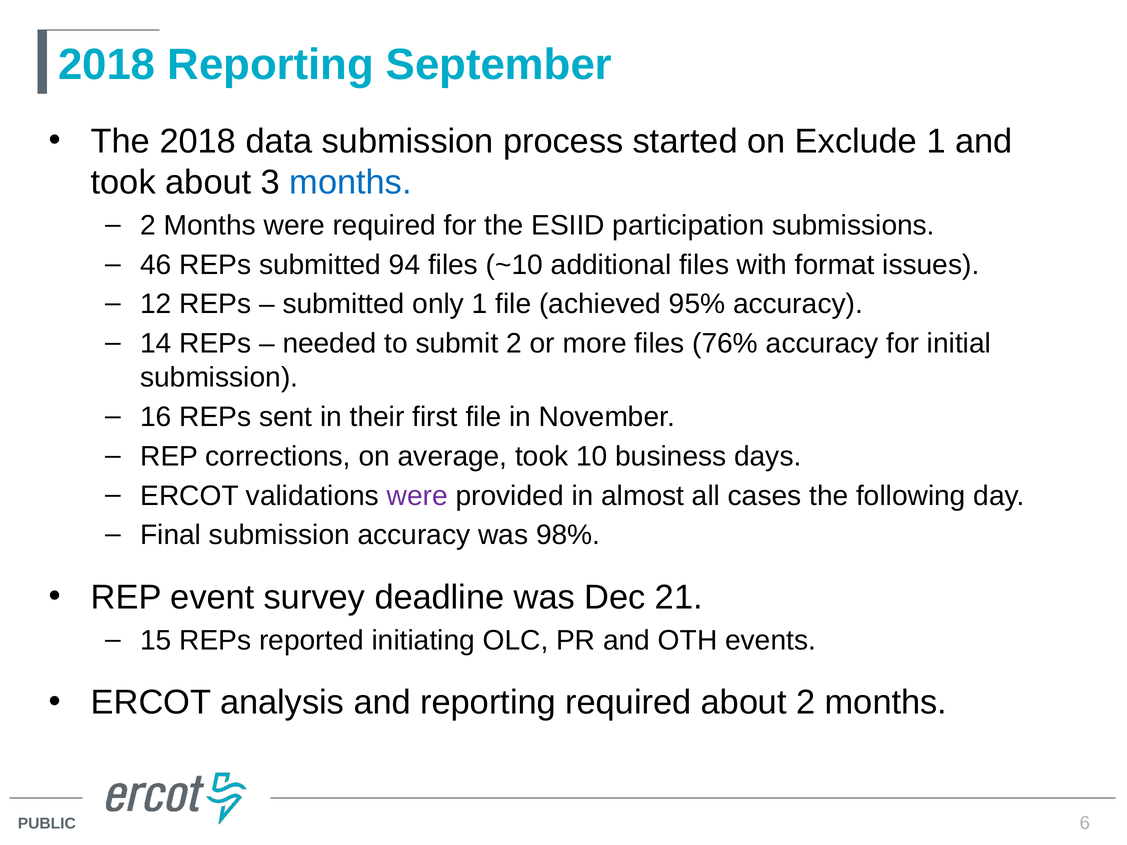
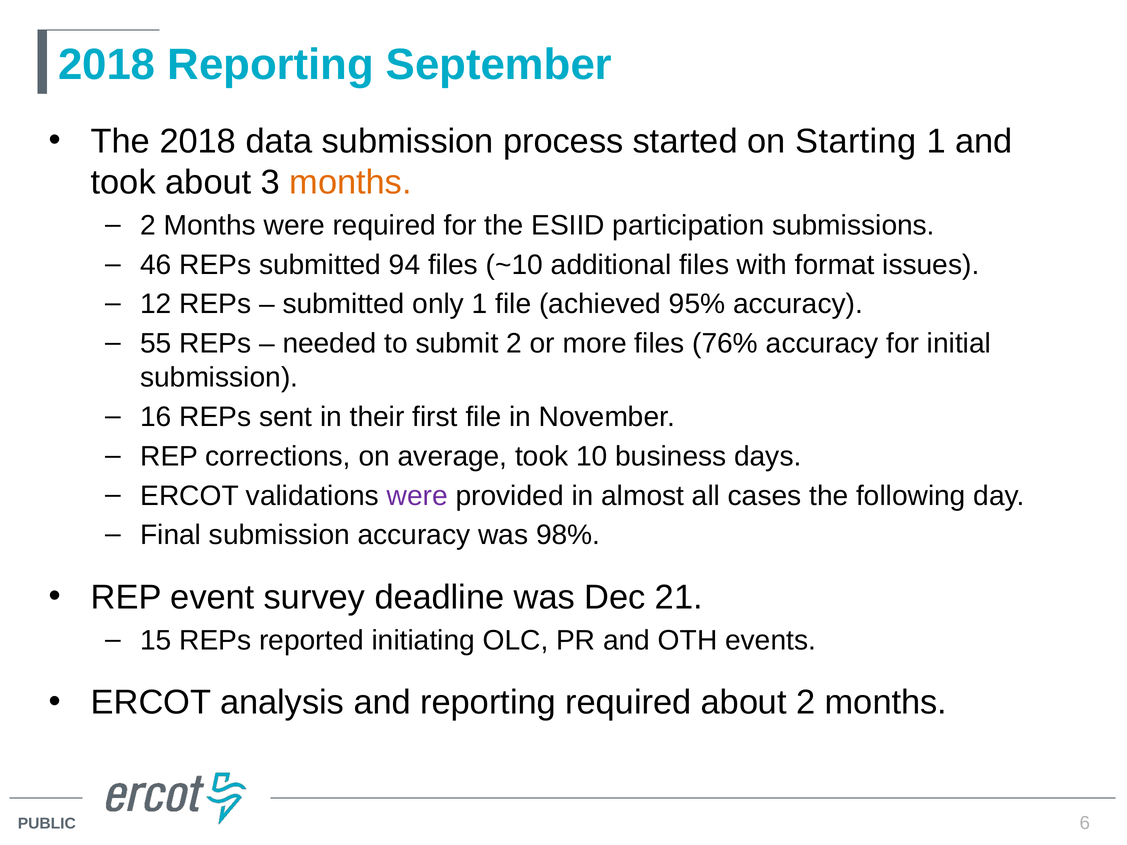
Exclude: Exclude -> Starting
months at (350, 183) colour: blue -> orange
14: 14 -> 55
